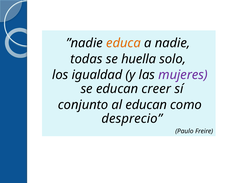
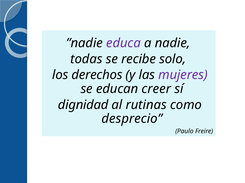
educa colour: orange -> purple
huella: huella -> recibe
igualdad: igualdad -> derechos
conjunto: conjunto -> dignidad
al educan: educan -> rutinas
